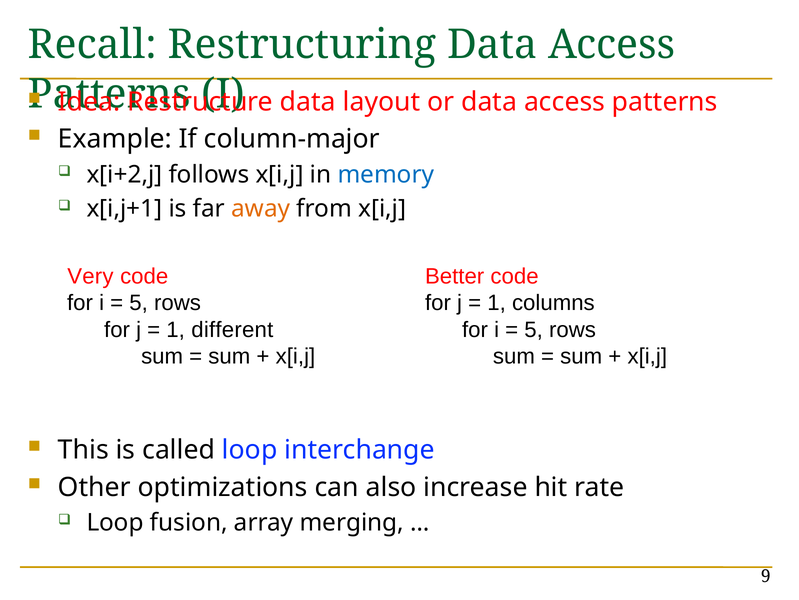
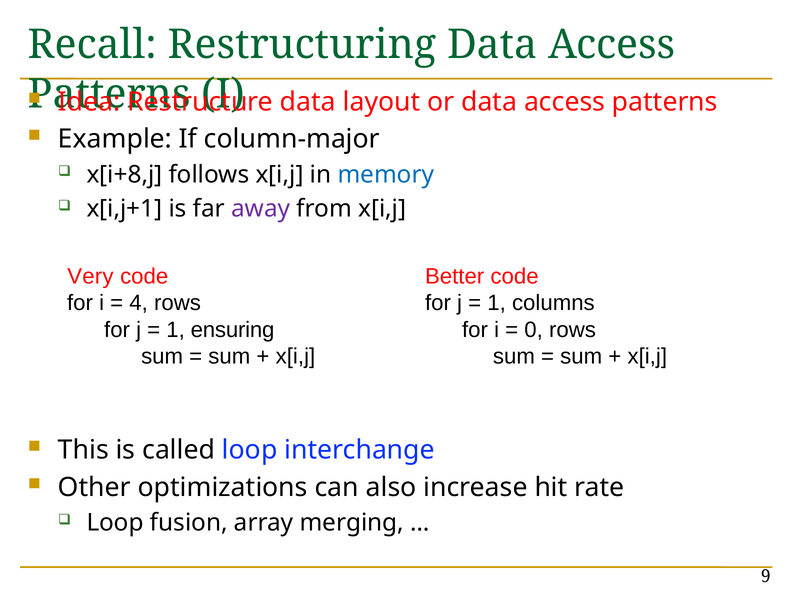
x[i+2,j: x[i+2,j -> x[i+8,j
away colour: orange -> purple
5 at (139, 303): 5 -> 4
different: different -> ensuring
5 at (534, 329): 5 -> 0
